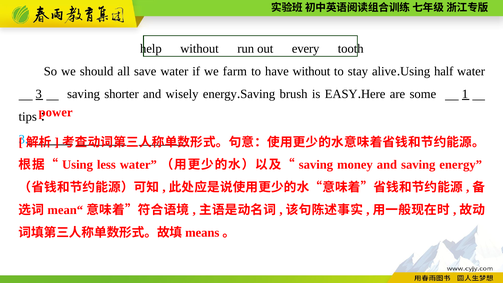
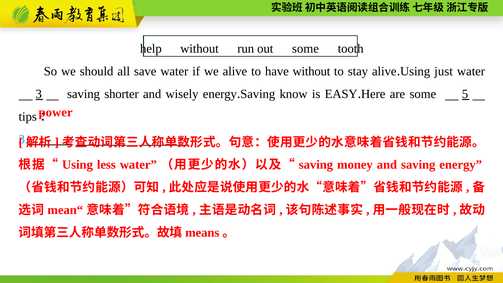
out every: every -> some
we farm: farm -> alive
half: half -> just
brush: brush -> know
1: 1 -> 5
